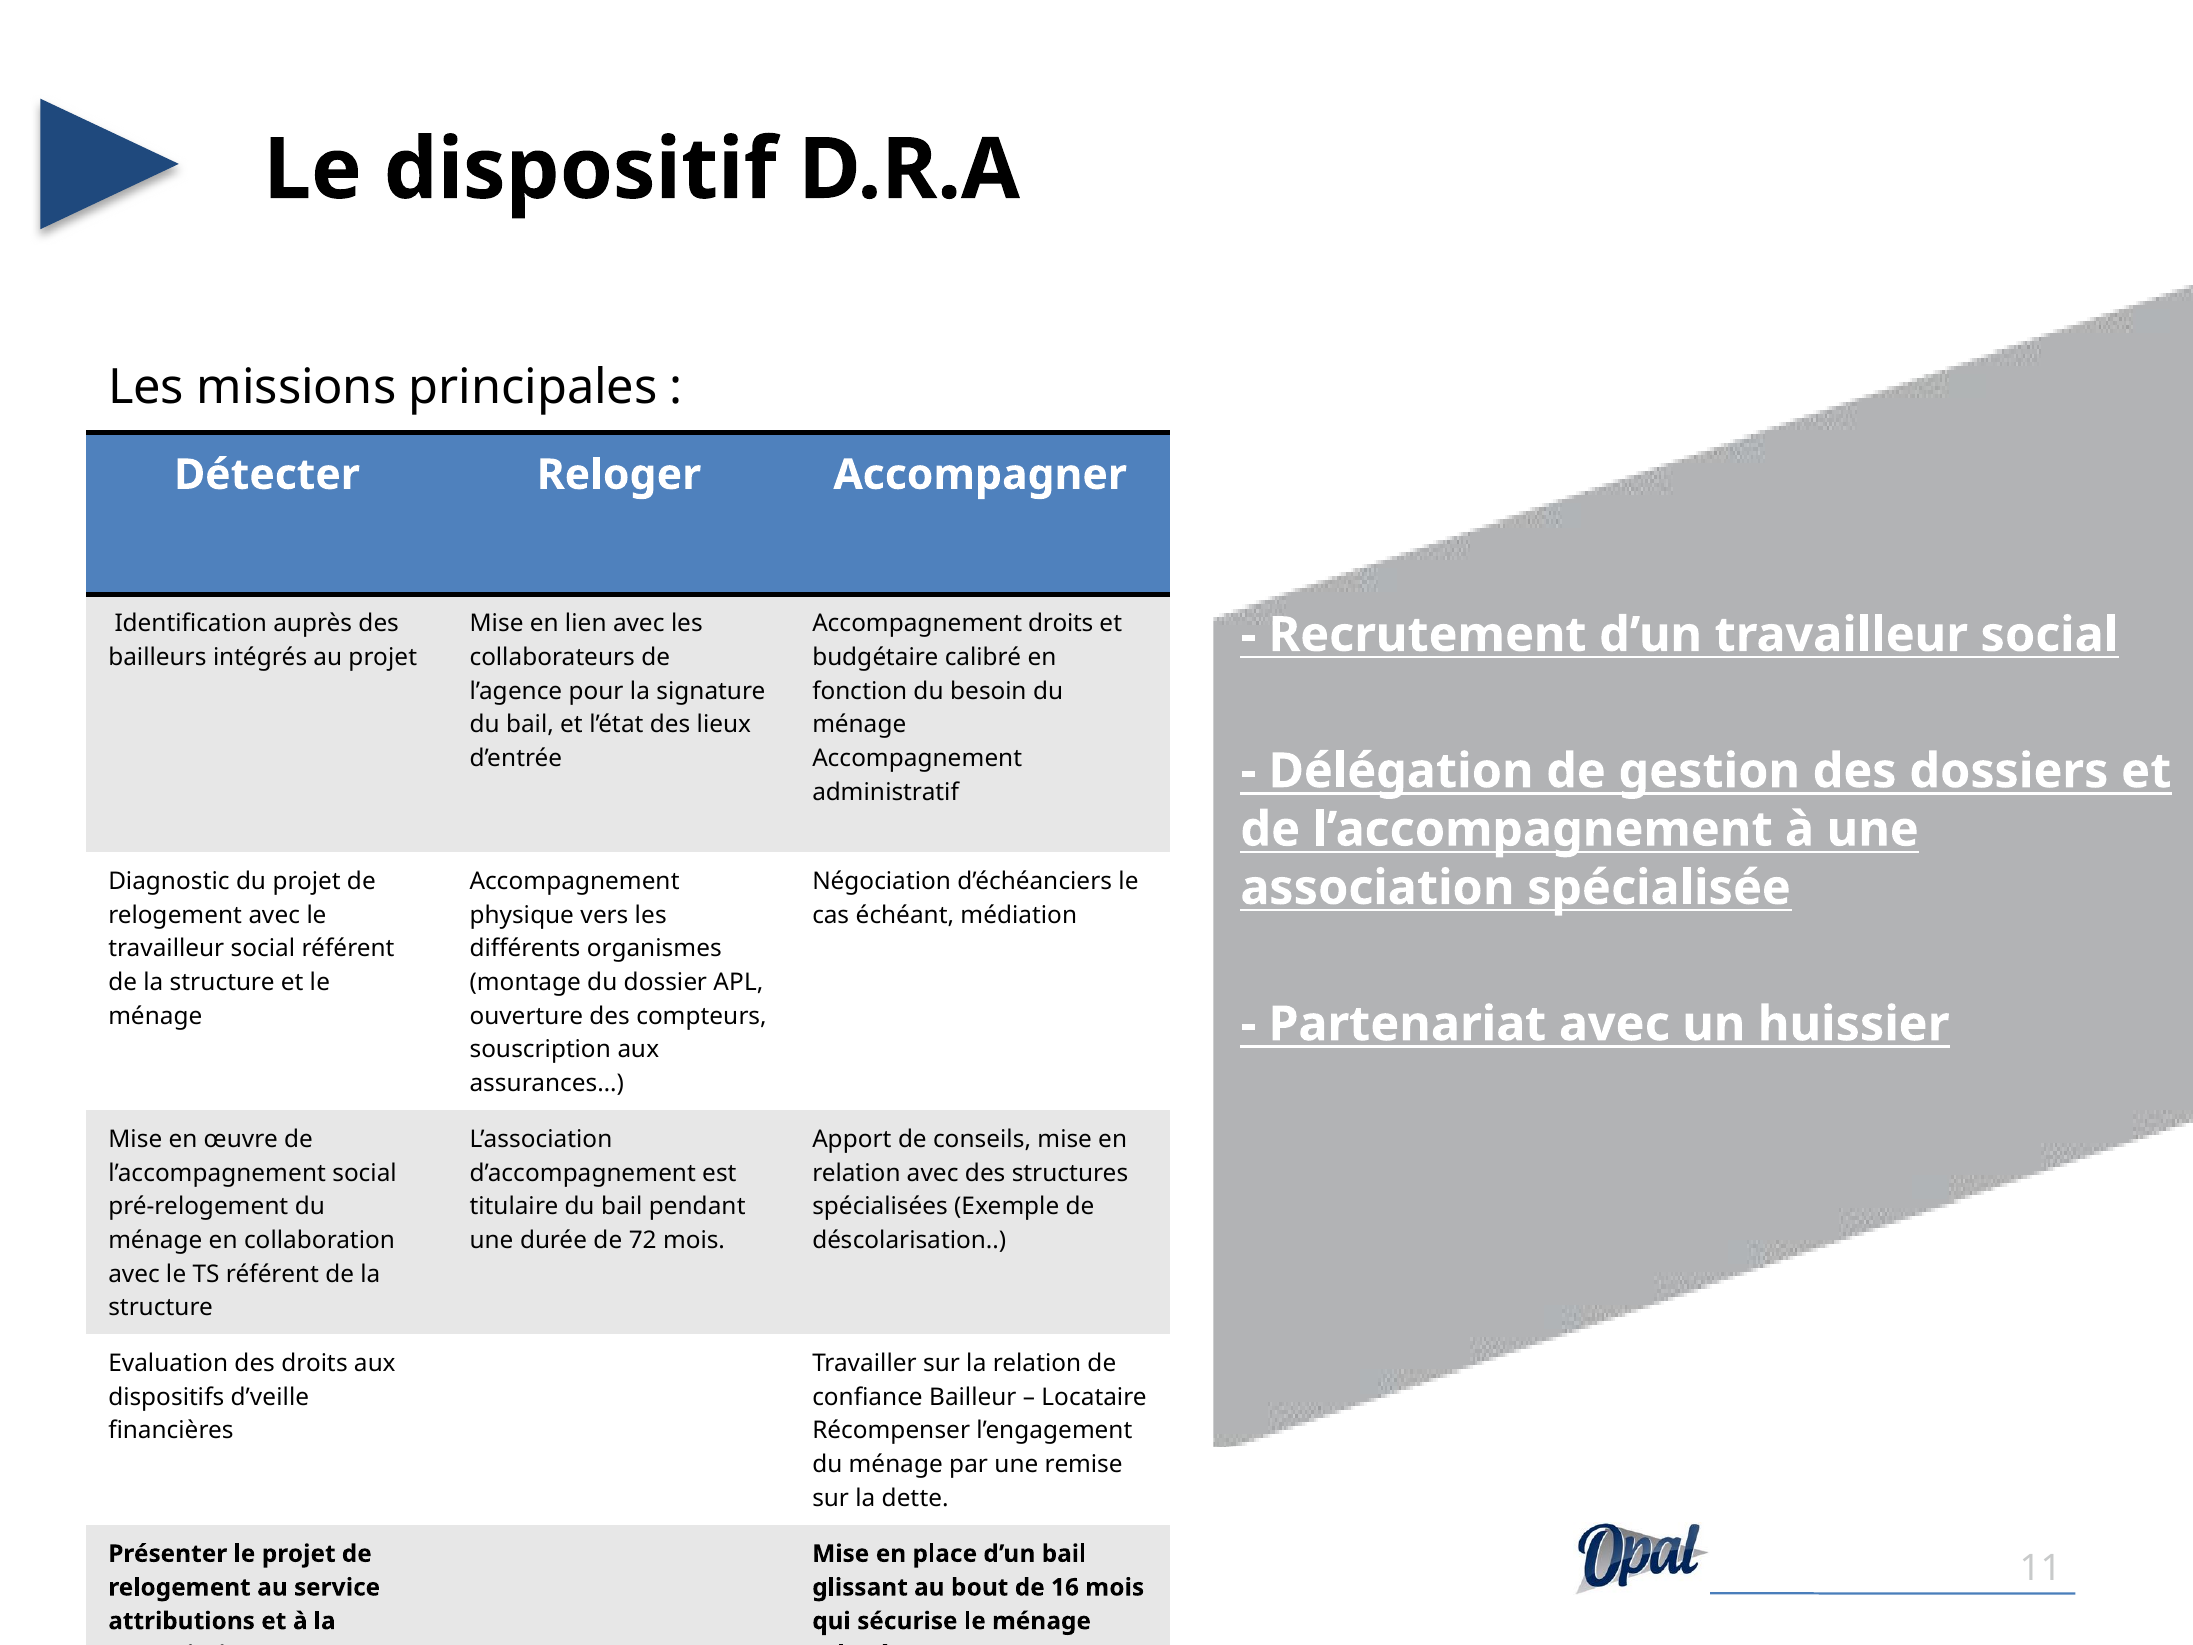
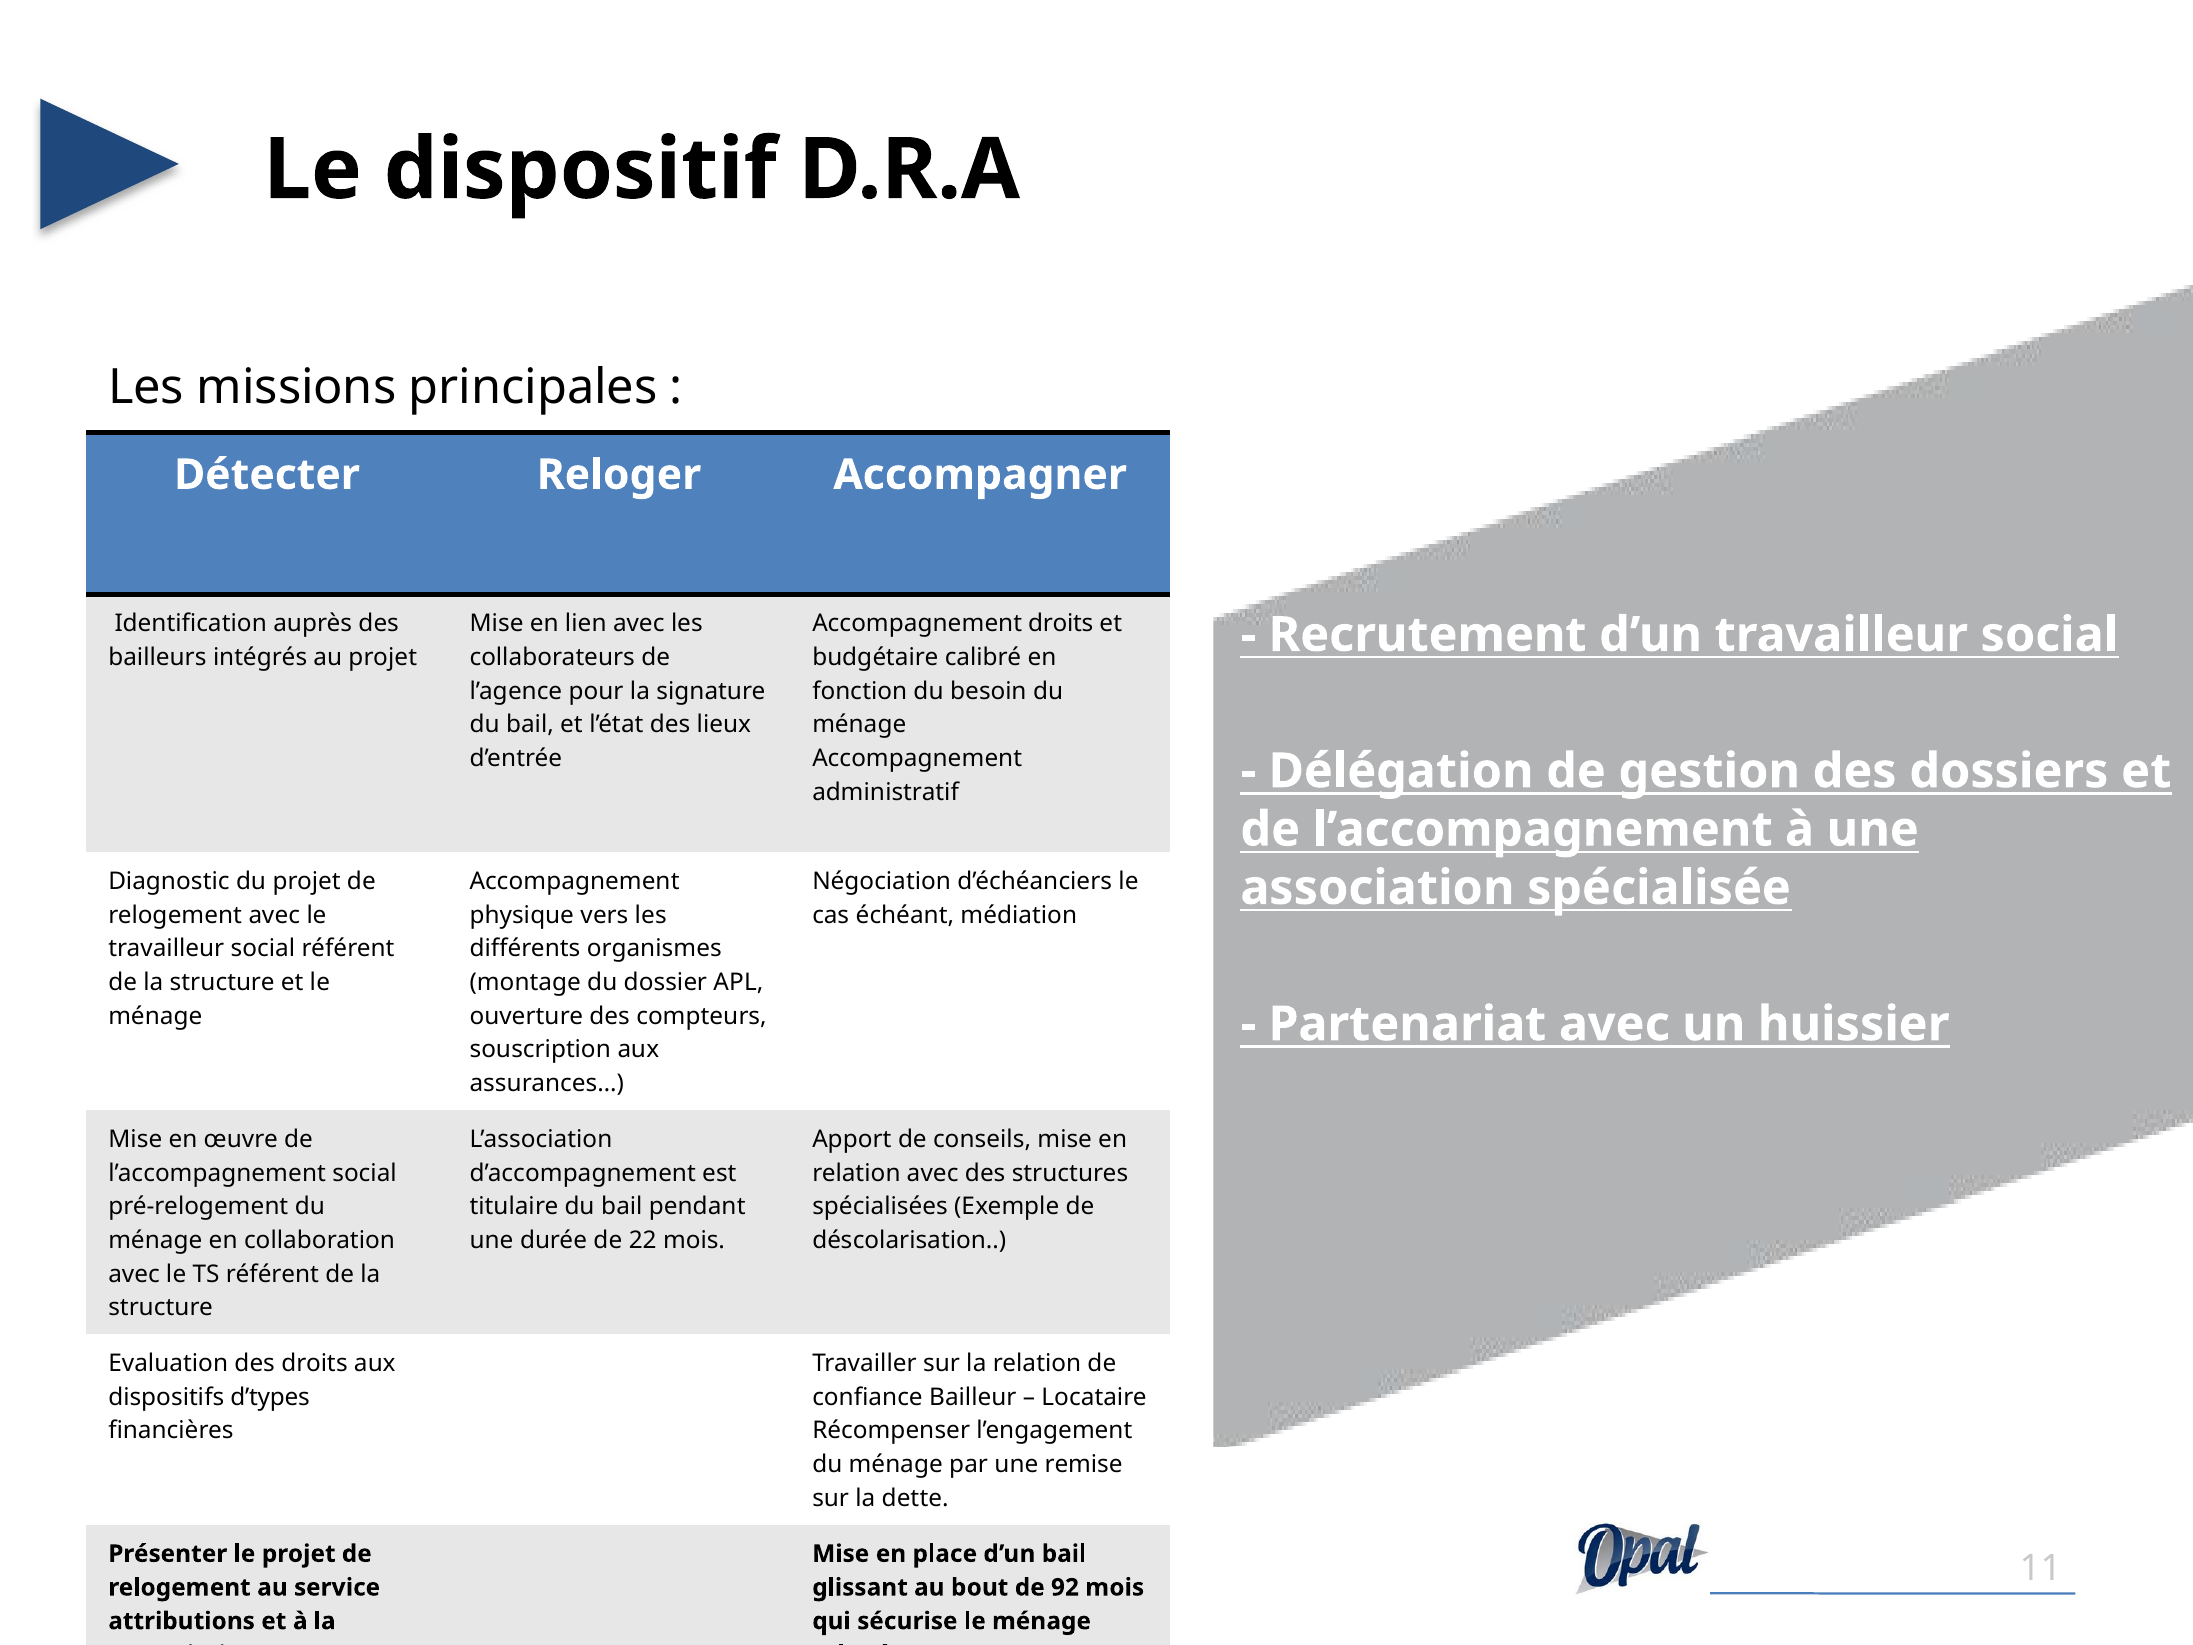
72: 72 -> 22
d’veille: d’veille -> d’types
16: 16 -> 92
